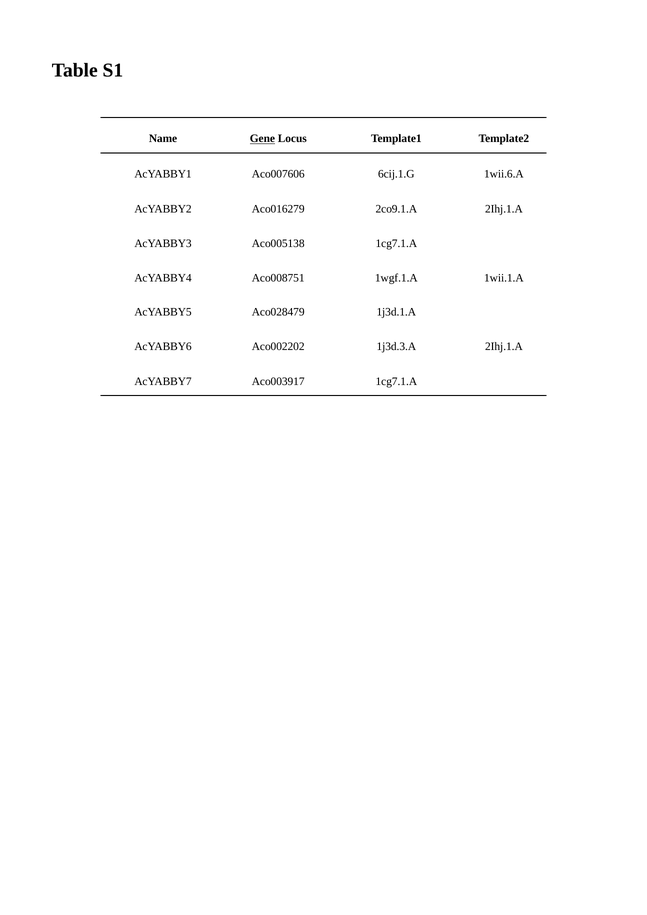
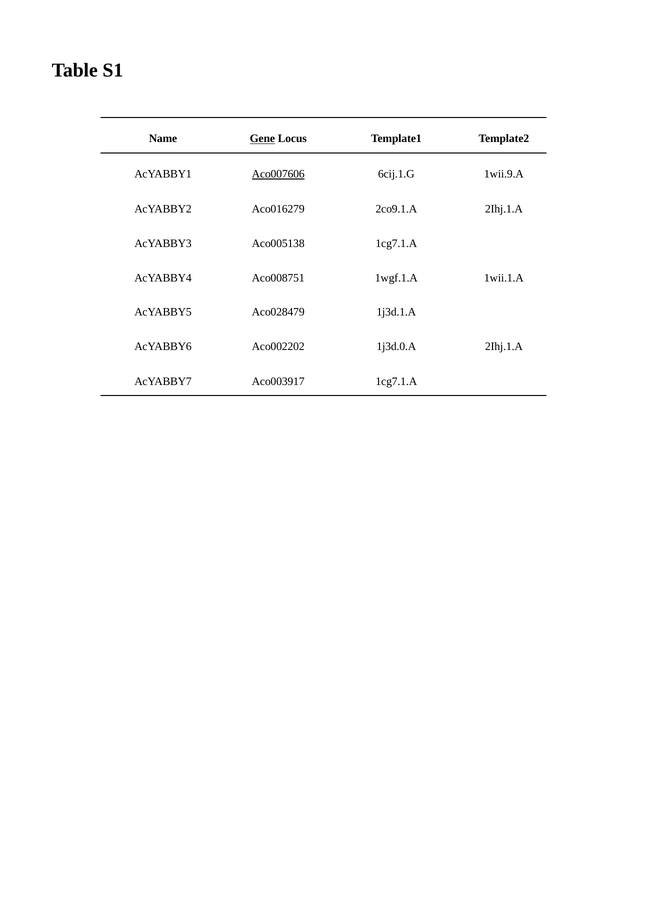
Aco007606 underline: none -> present
1wii.6.A: 1wii.6.A -> 1wii.9.A
1j3d.3.A: 1j3d.3.A -> 1j3d.0.A
